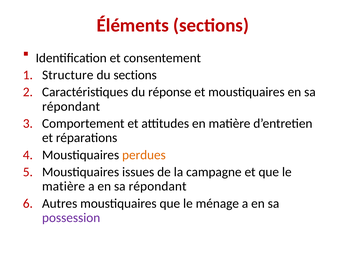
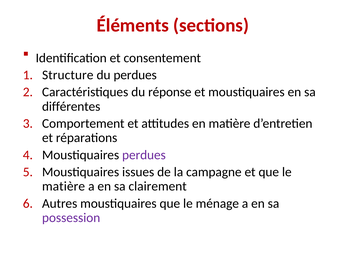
du sections: sections -> perdues
répondant at (71, 106): répondant -> différentes
perdues at (144, 155) colour: orange -> purple
a en sa répondant: répondant -> clairement
